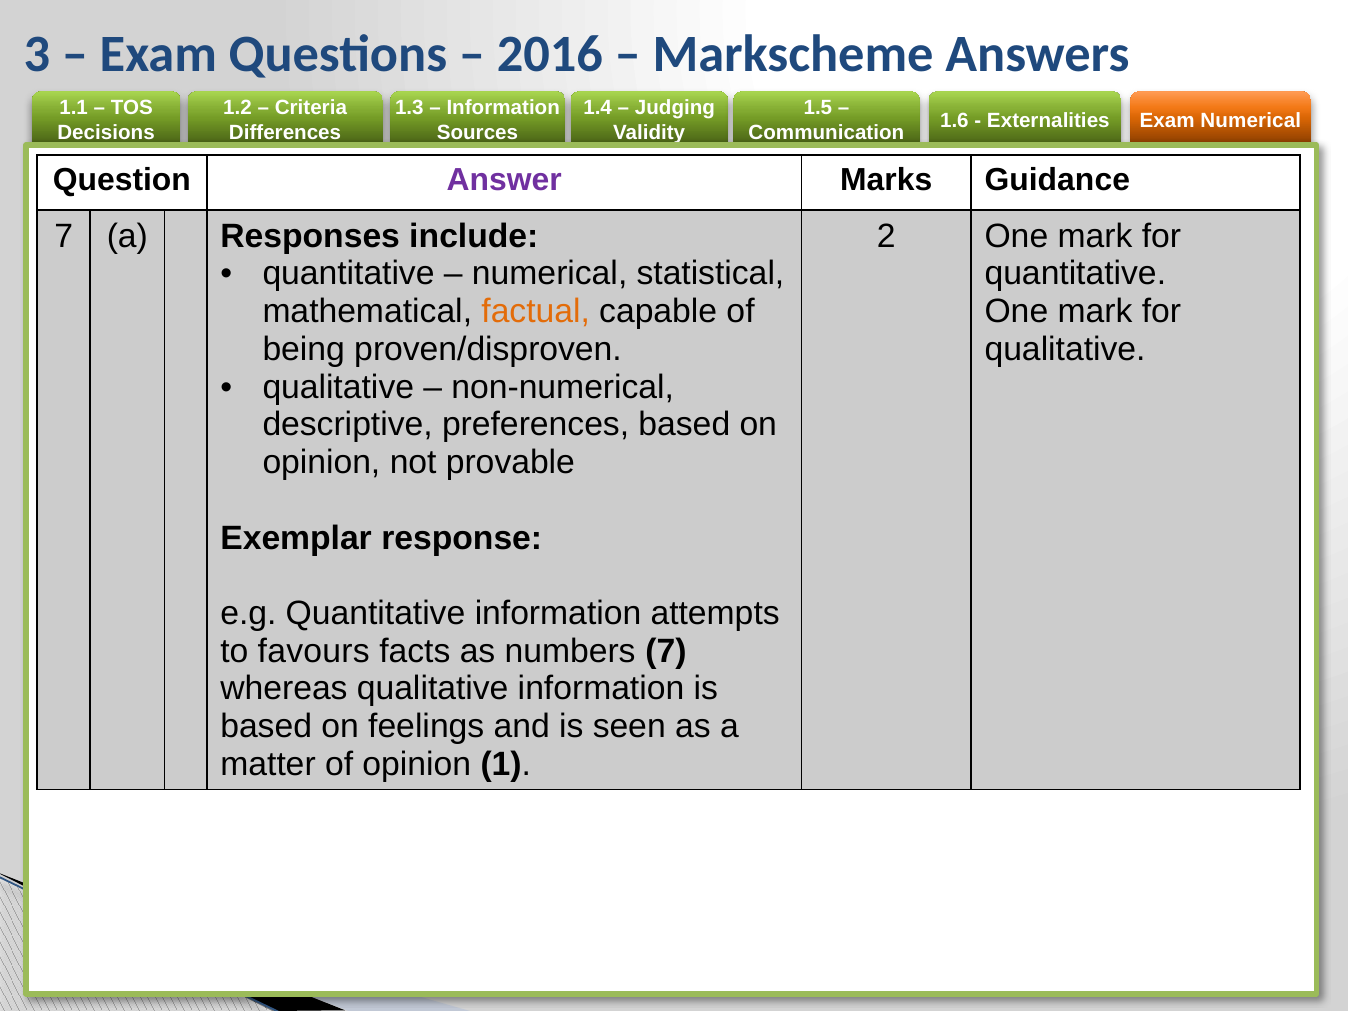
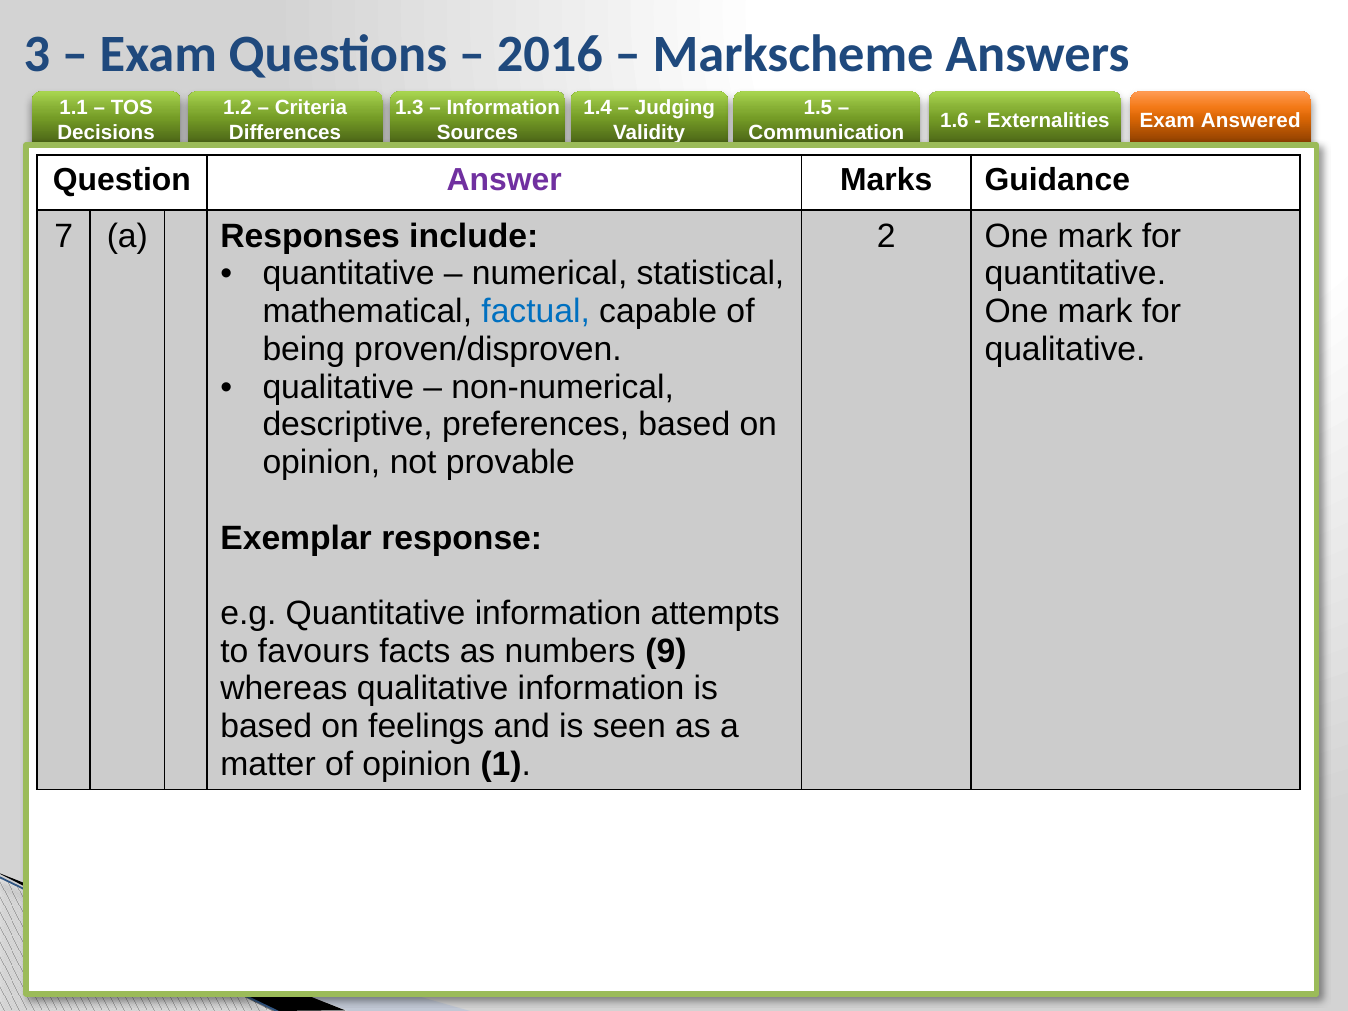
Exam Numerical: Numerical -> Answered
factual colour: orange -> blue
numbers 7: 7 -> 9
